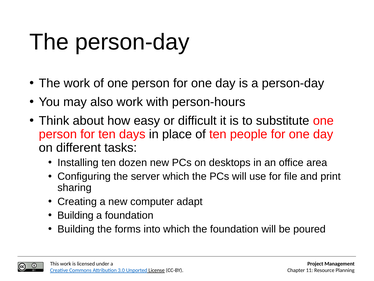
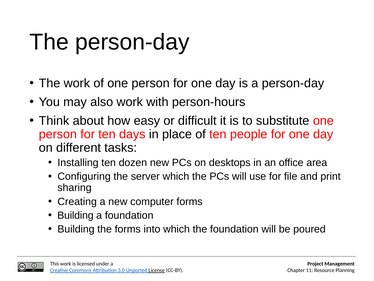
computer adapt: adapt -> forms
